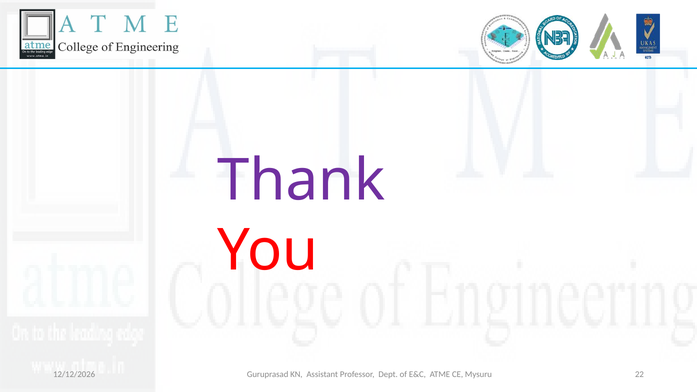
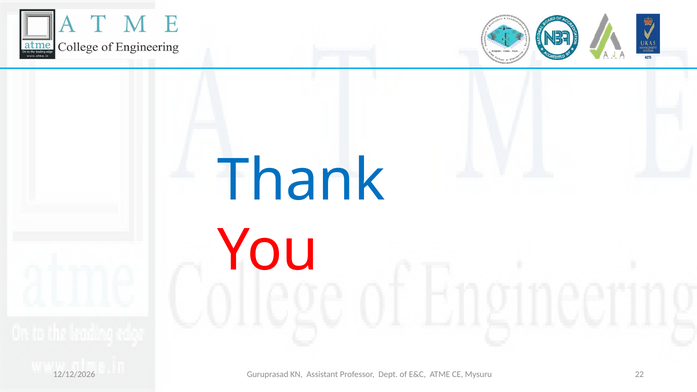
Thank colour: purple -> blue
